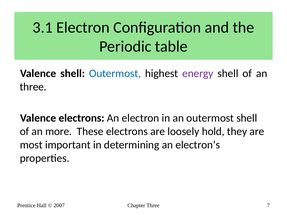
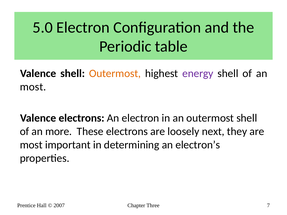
3.1: 3.1 -> 5.0
Outermost at (115, 73) colour: blue -> orange
three at (33, 87): three -> most
hold: hold -> next
